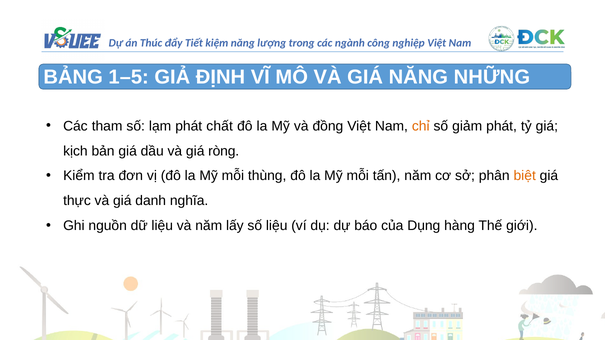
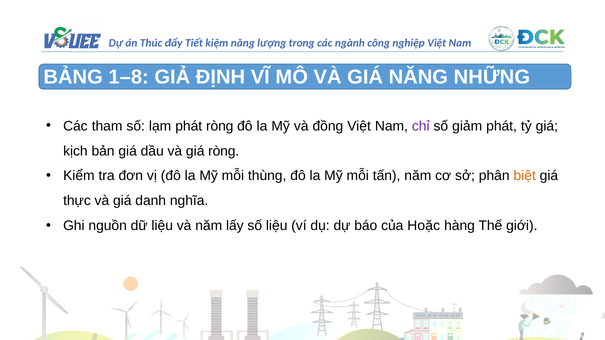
1–5: 1–5 -> 1–8
phát chất: chất -> ròng
chỉ colour: orange -> purple
Dụng: Dụng -> Hoặc
